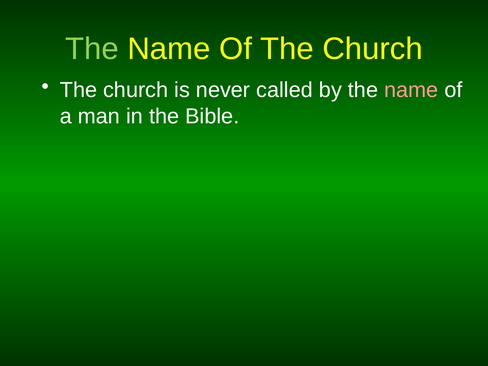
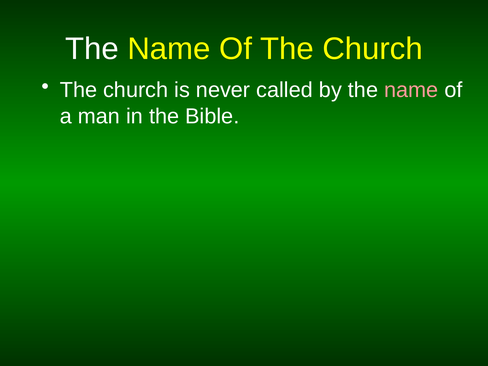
The at (92, 49) colour: light green -> white
